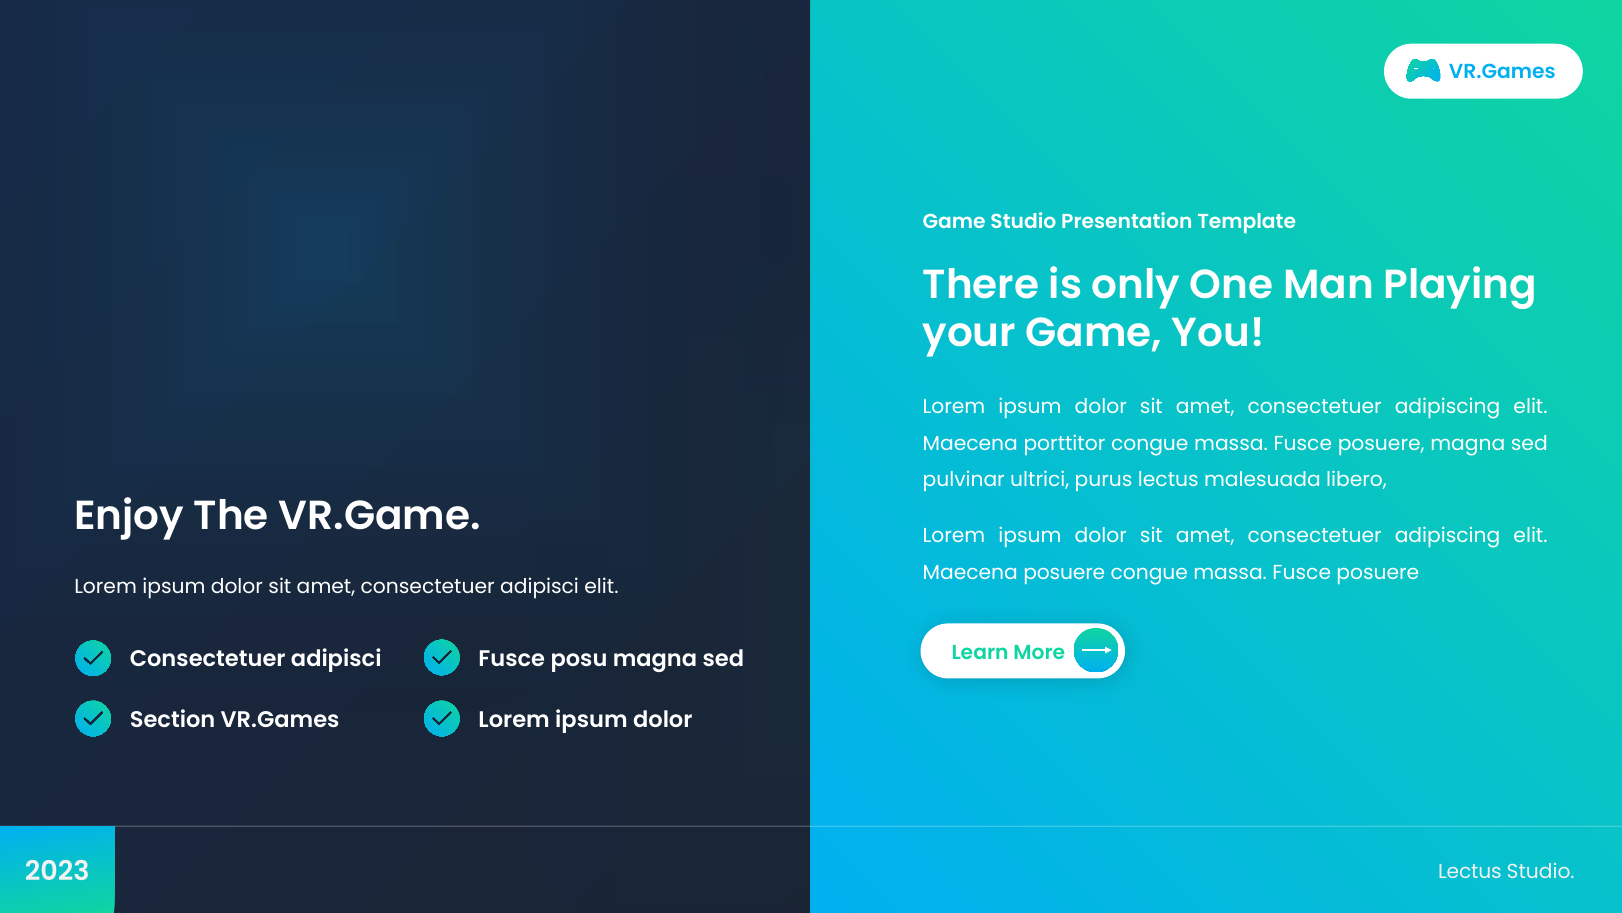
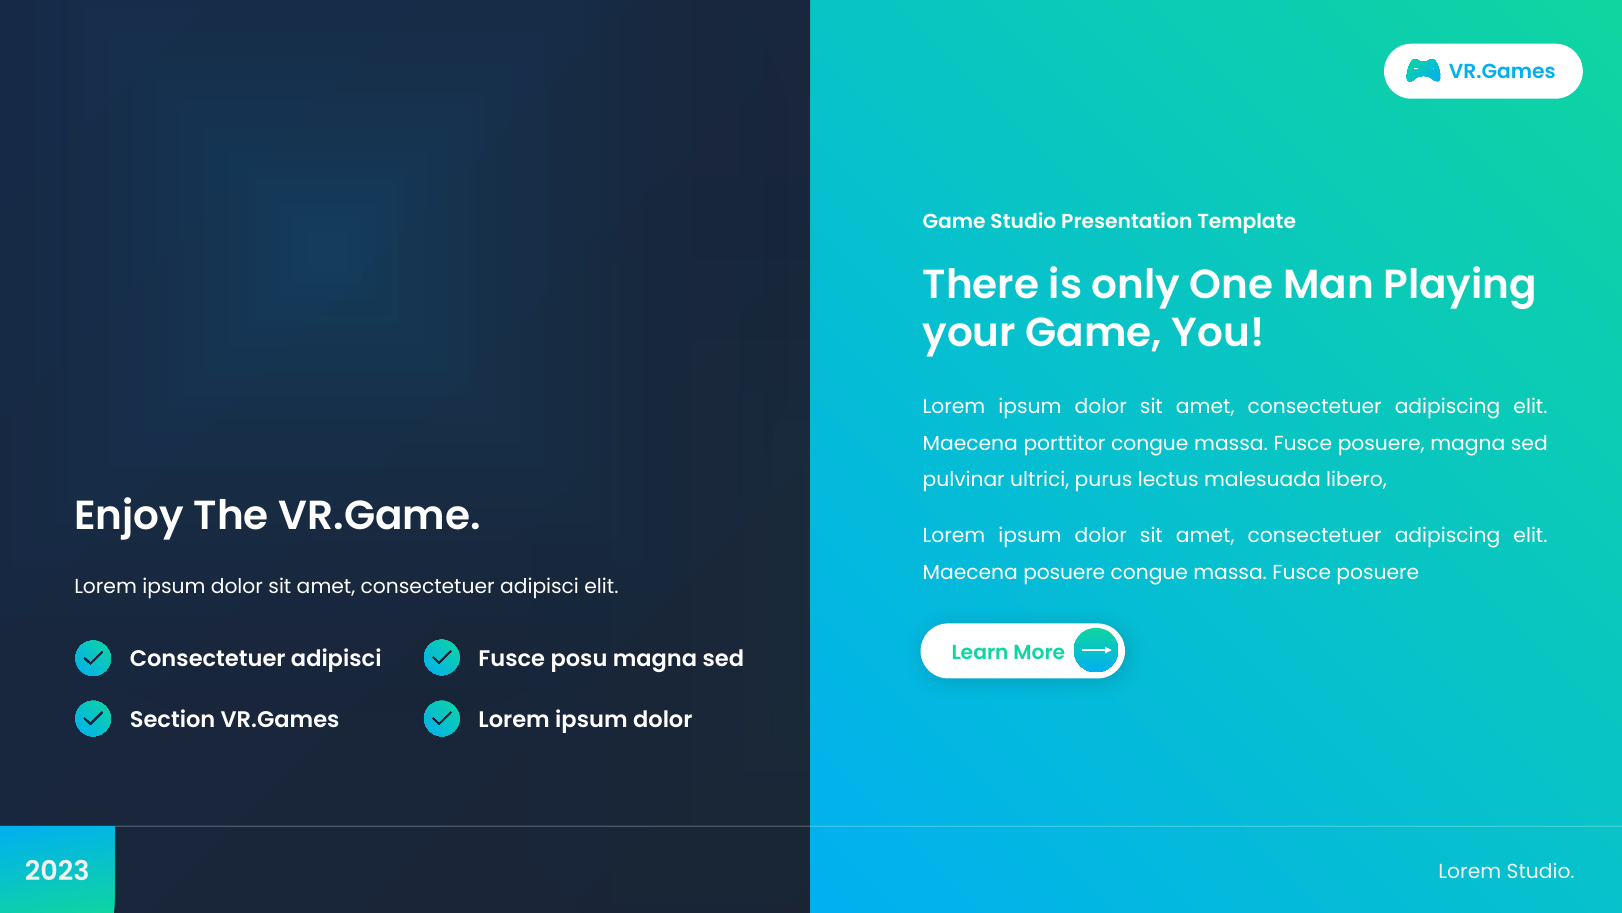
Lectus at (1470, 871): Lectus -> Lorem
